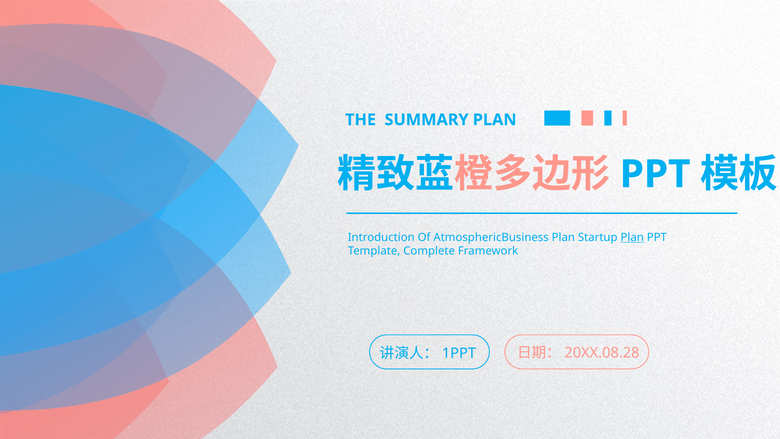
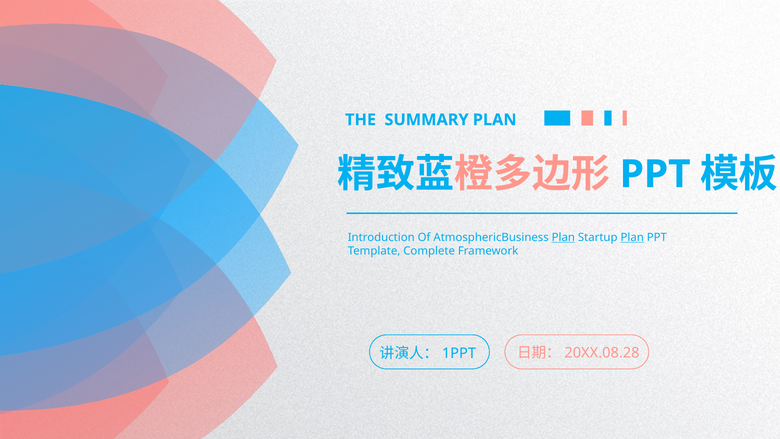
Plan at (563, 237) underline: none -> present
